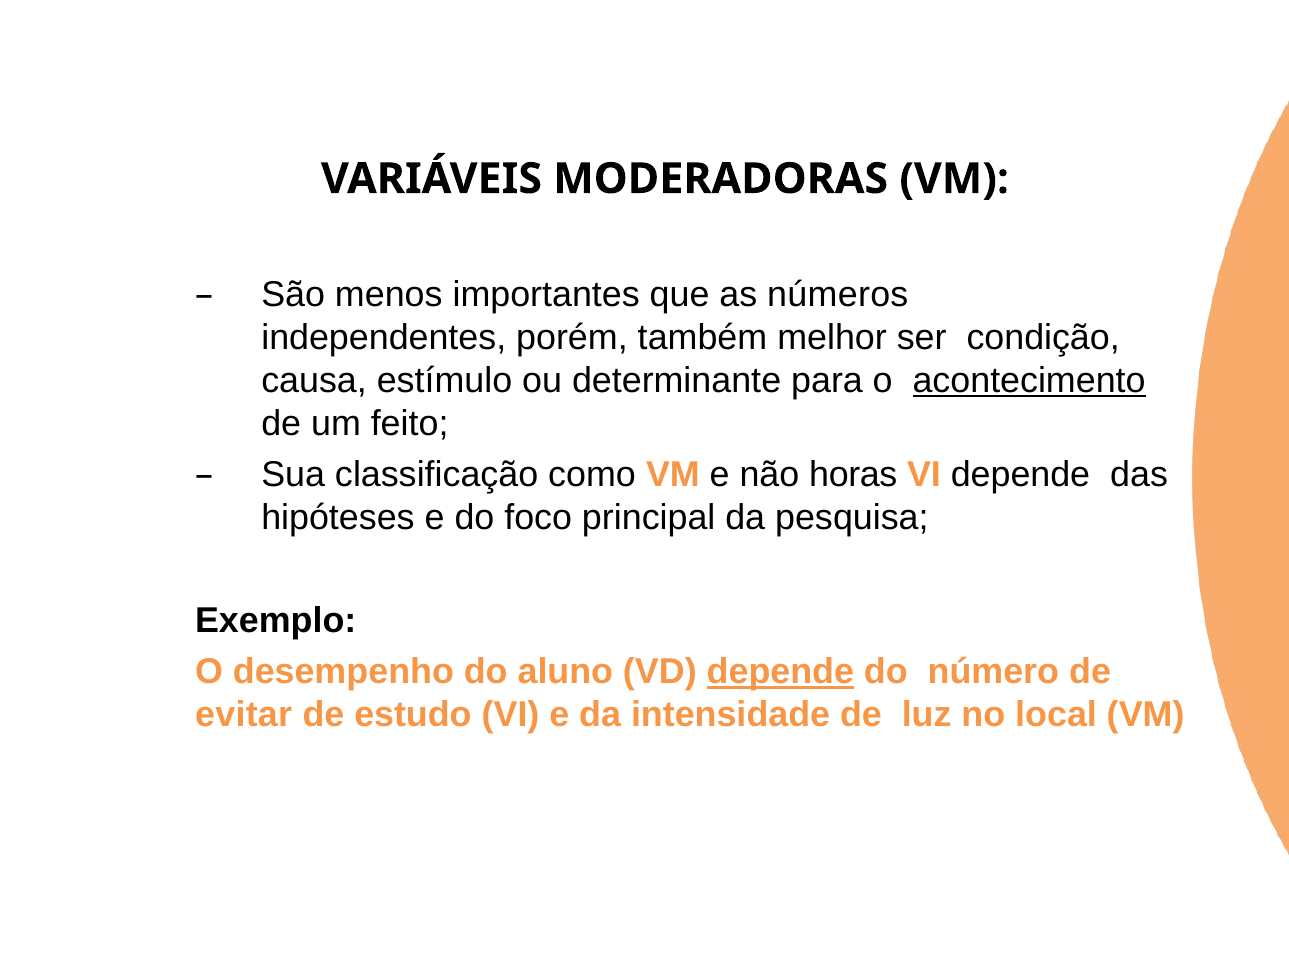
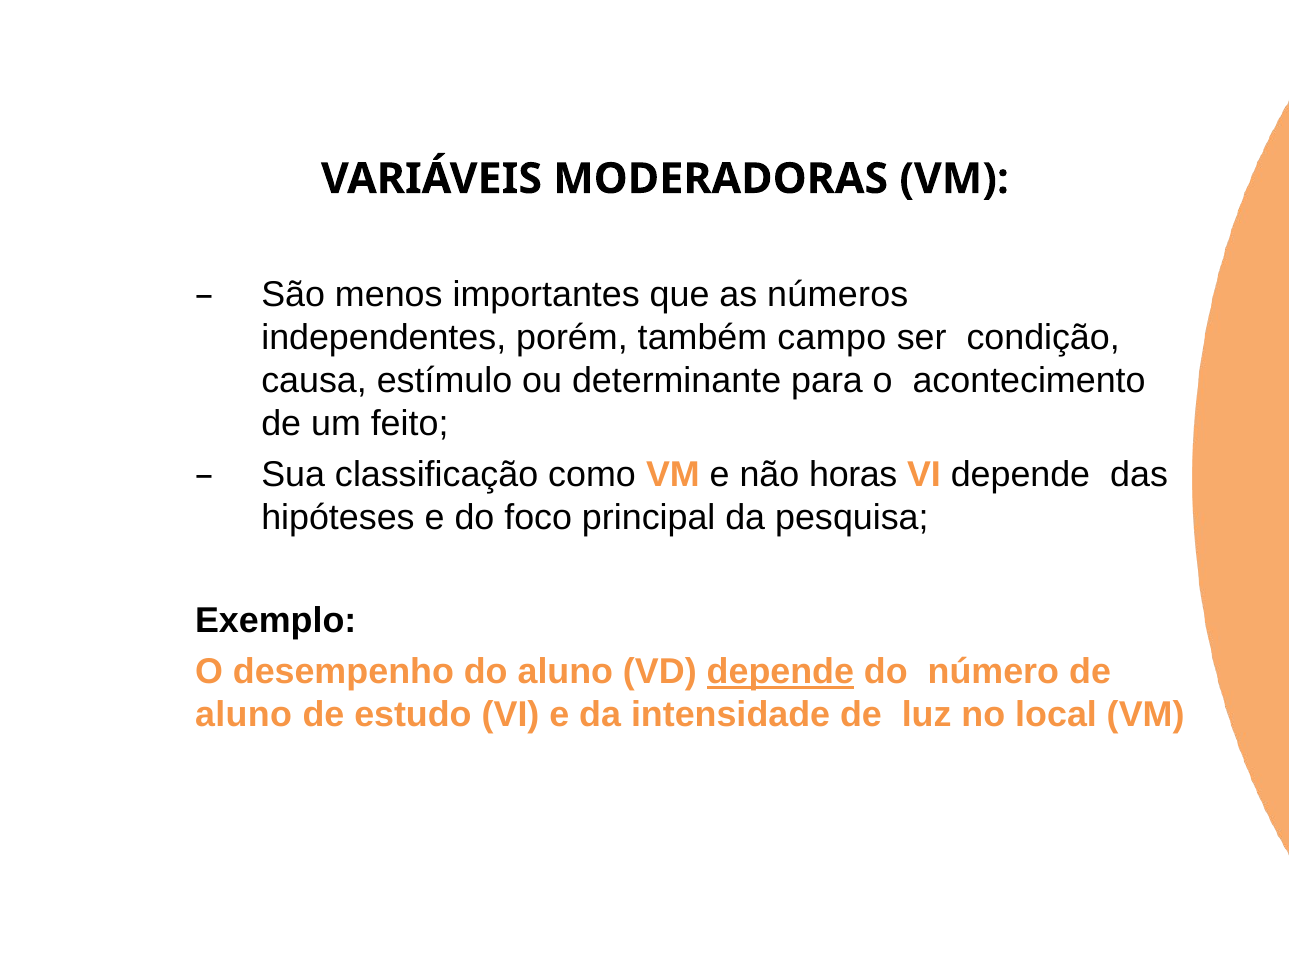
melhor: melhor -> campo
acontecimento underline: present -> none
evitar at (244, 715): evitar -> aluno
